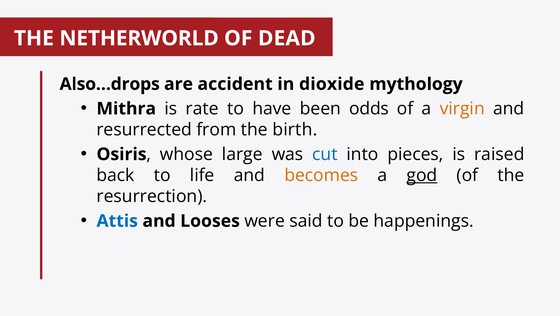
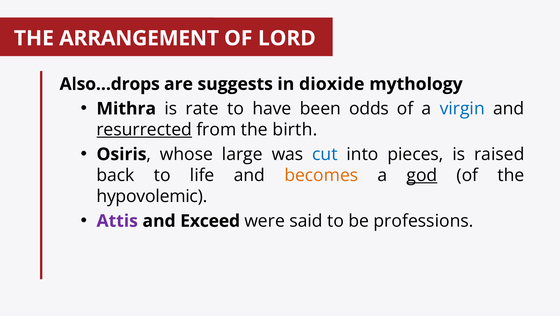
NETHERWORLD: NETHERWORLD -> ARRANGEMENT
DEAD: DEAD -> LORD
accident: accident -> suggests
virgin colour: orange -> blue
resurrected underline: none -> present
resurrection: resurrection -> hypovolemic
Attis colour: blue -> purple
Looses: Looses -> Exceed
happenings: happenings -> professions
